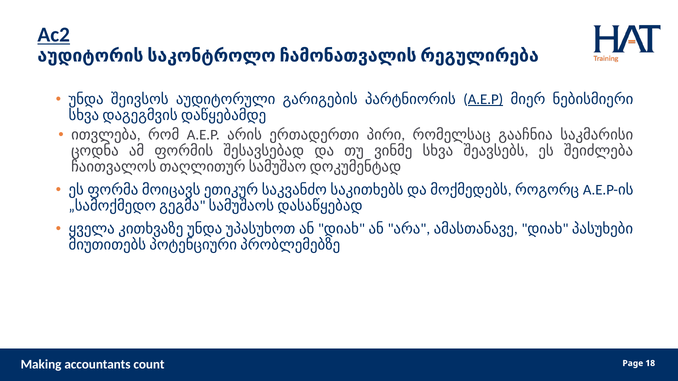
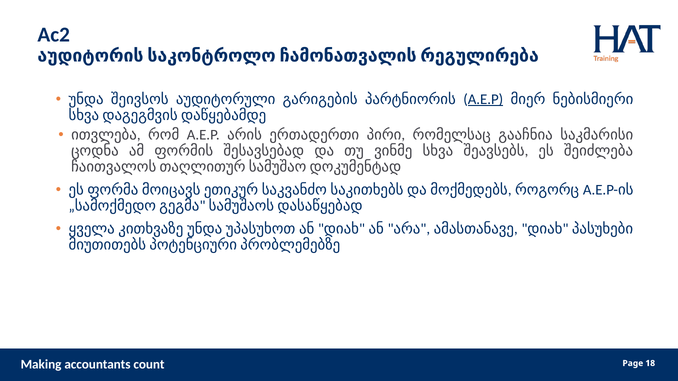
Ac2 underline: present -> none
